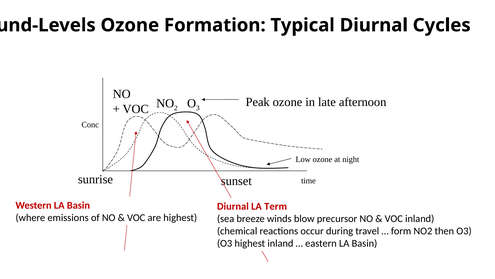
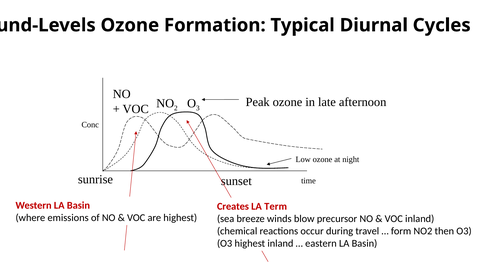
Diurnal at (233, 206): Diurnal -> Creates
